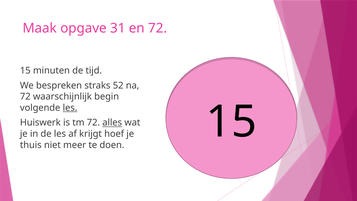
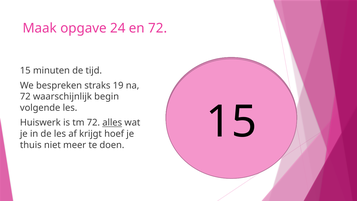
31: 31 -> 24
52: 52 -> 19
les at (70, 108) underline: present -> none
